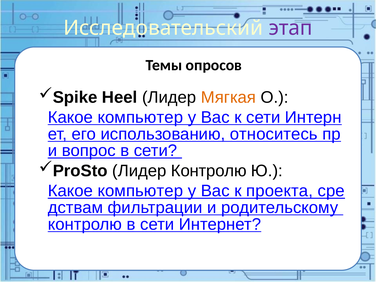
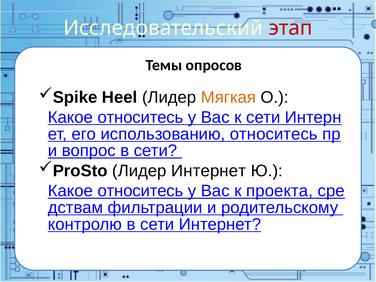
этап colour: purple -> red
компьютер at (140, 117): компьютер -> относитесь
Лидер Контролю: Контролю -> Интернет
компьютер at (140, 191): компьютер -> относитесь
